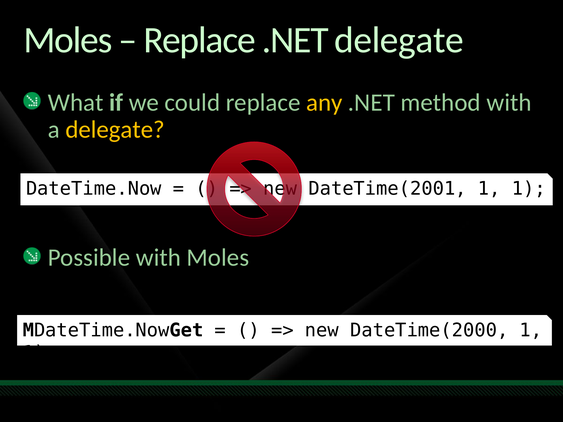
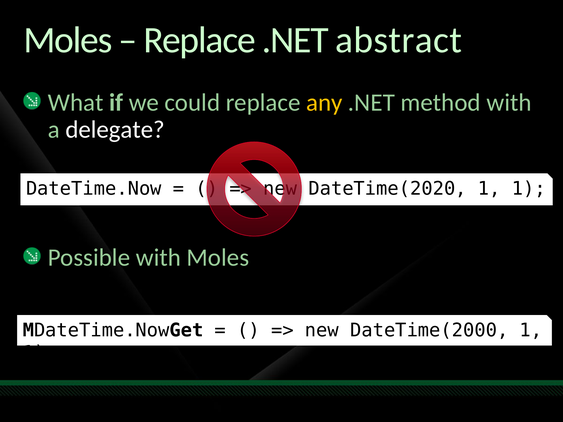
.NET delegate: delegate -> abstract
delegate at (115, 130) colour: yellow -> white
DateTime(2001: DateTime(2001 -> DateTime(2020
